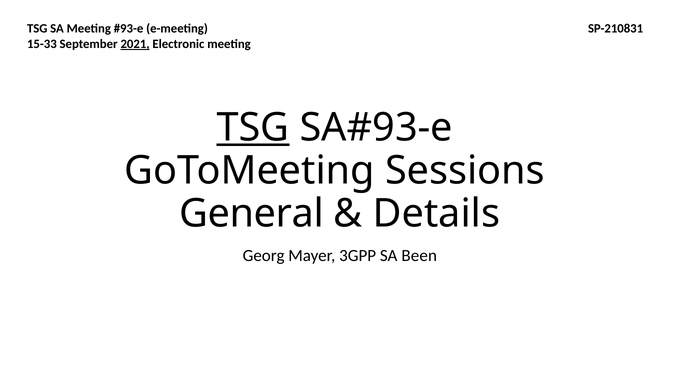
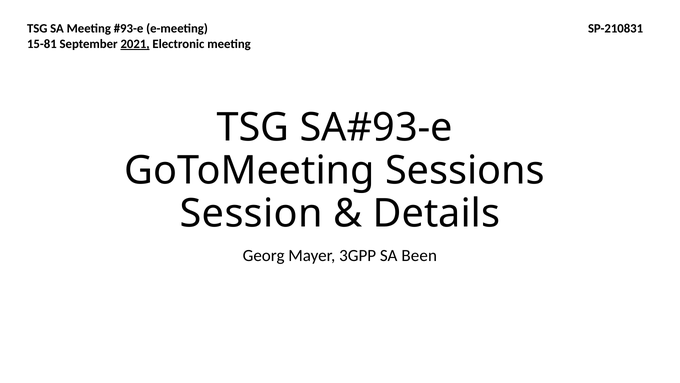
15-33: 15-33 -> 15-81
TSG at (253, 128) underline: present -> none
General: General -> Session
